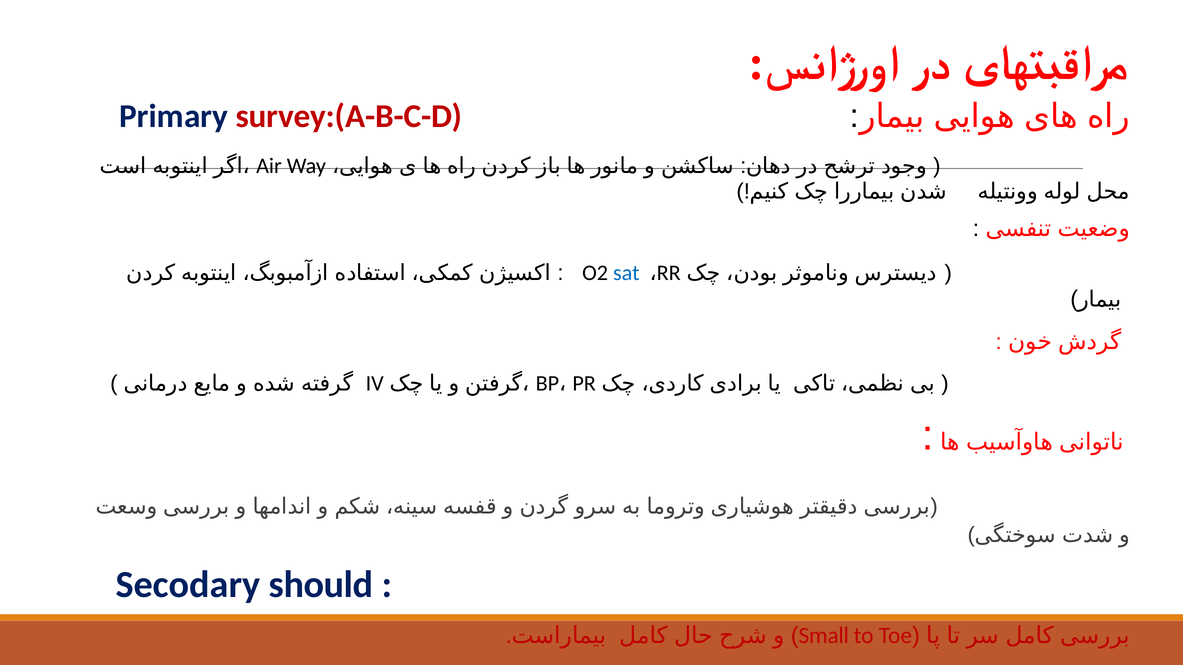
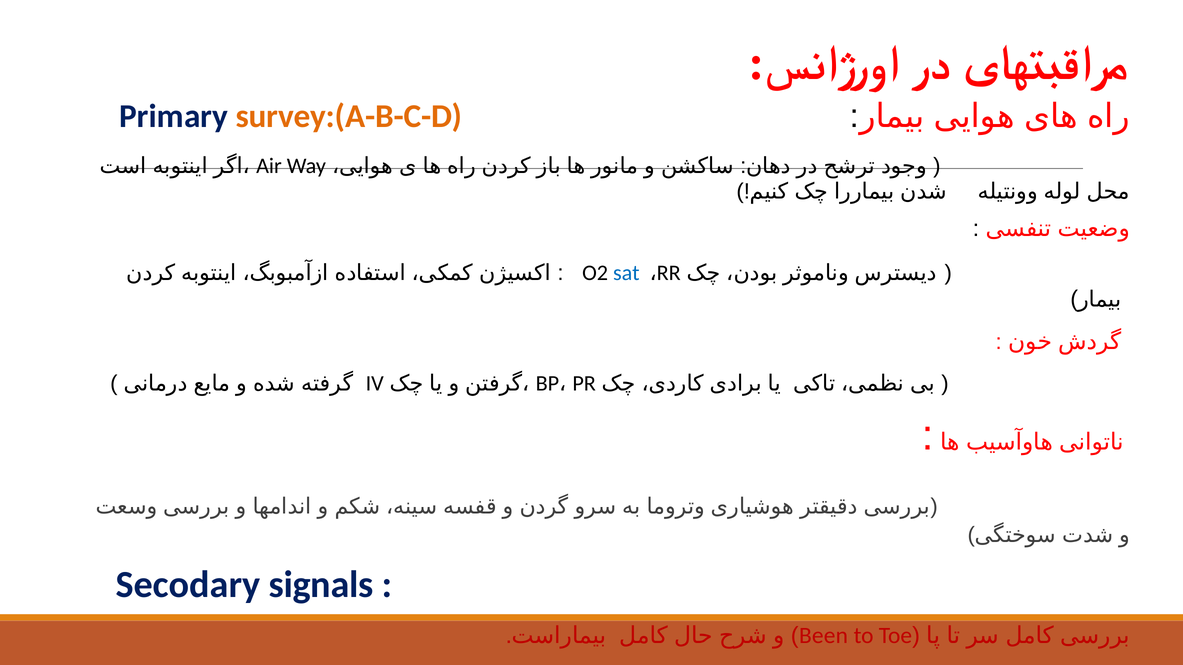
survey:(A-B-C-D colour: red -> orange
should: should -> signals
Small: Small -> Been
